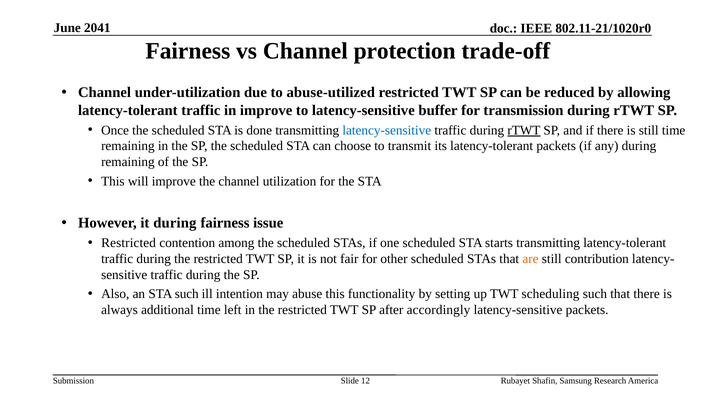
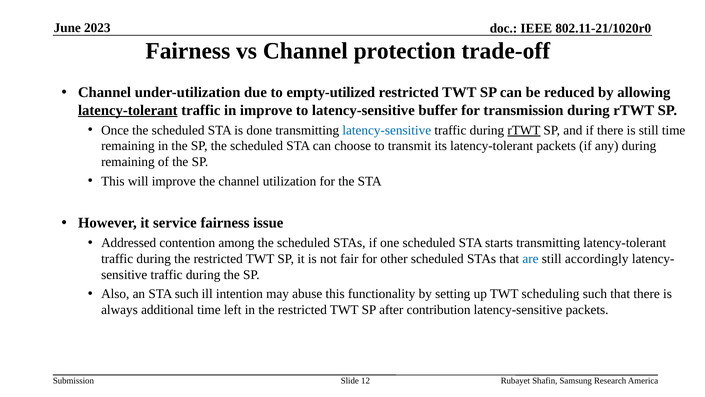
2041: 2041 -> 2023
abuse-utilized: abuse-utilized -> empty-utilized
latency-tolerant at (128, 110) underline: none -> present
it during: during -> service
Restricted at (129, 243): Restricted -> Addressed
are colour: orange -> blue
contribution: contribution -> accordingly
accordingly: accordingly -> contribution
